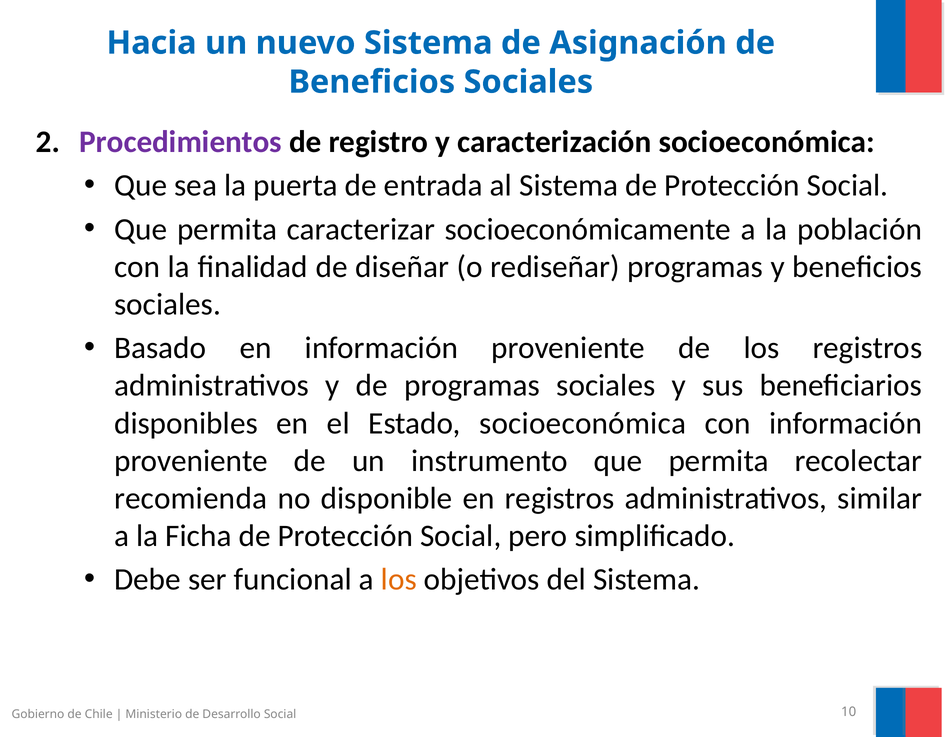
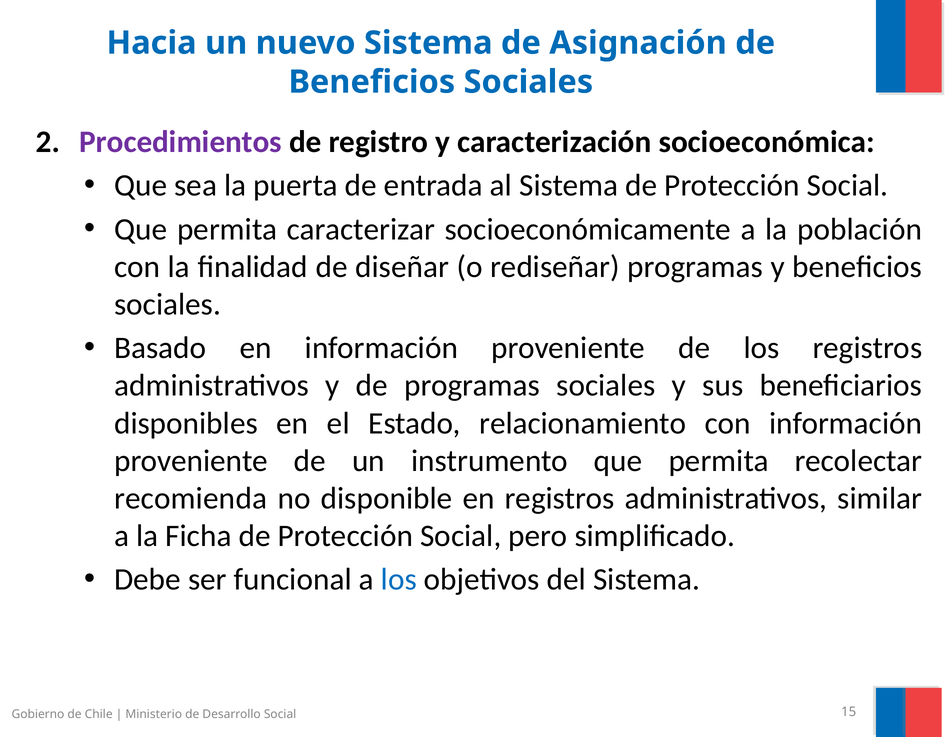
Estado socioeconómica: socioeconómica -> relacionamiento
los at (399, 580) colour: orange -> blue
10: 10 -> 15
